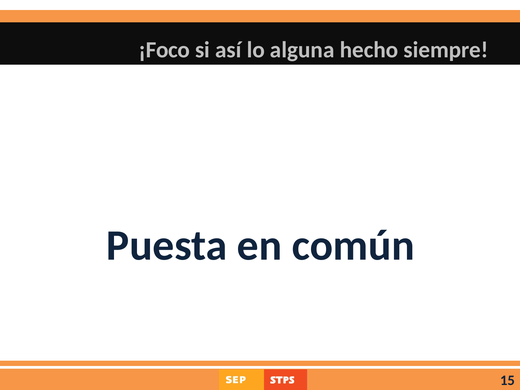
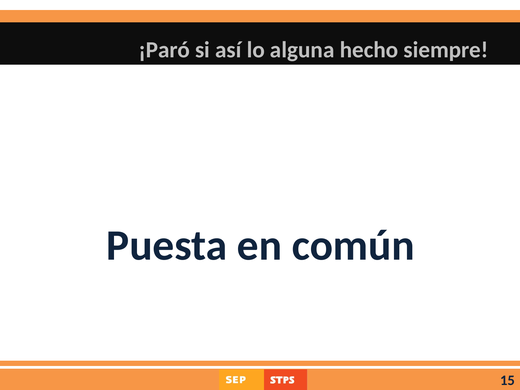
¡Foco: ¡Foco -> ¡Paró
